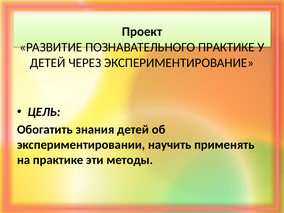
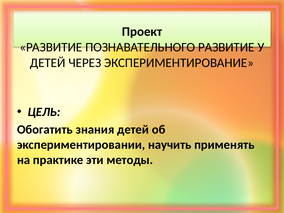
ПОЗНАВАТЕЛЬНОГО ПРАКТИКЕ: ПРАКТИКЕ -> РАЗВИТИЕ
